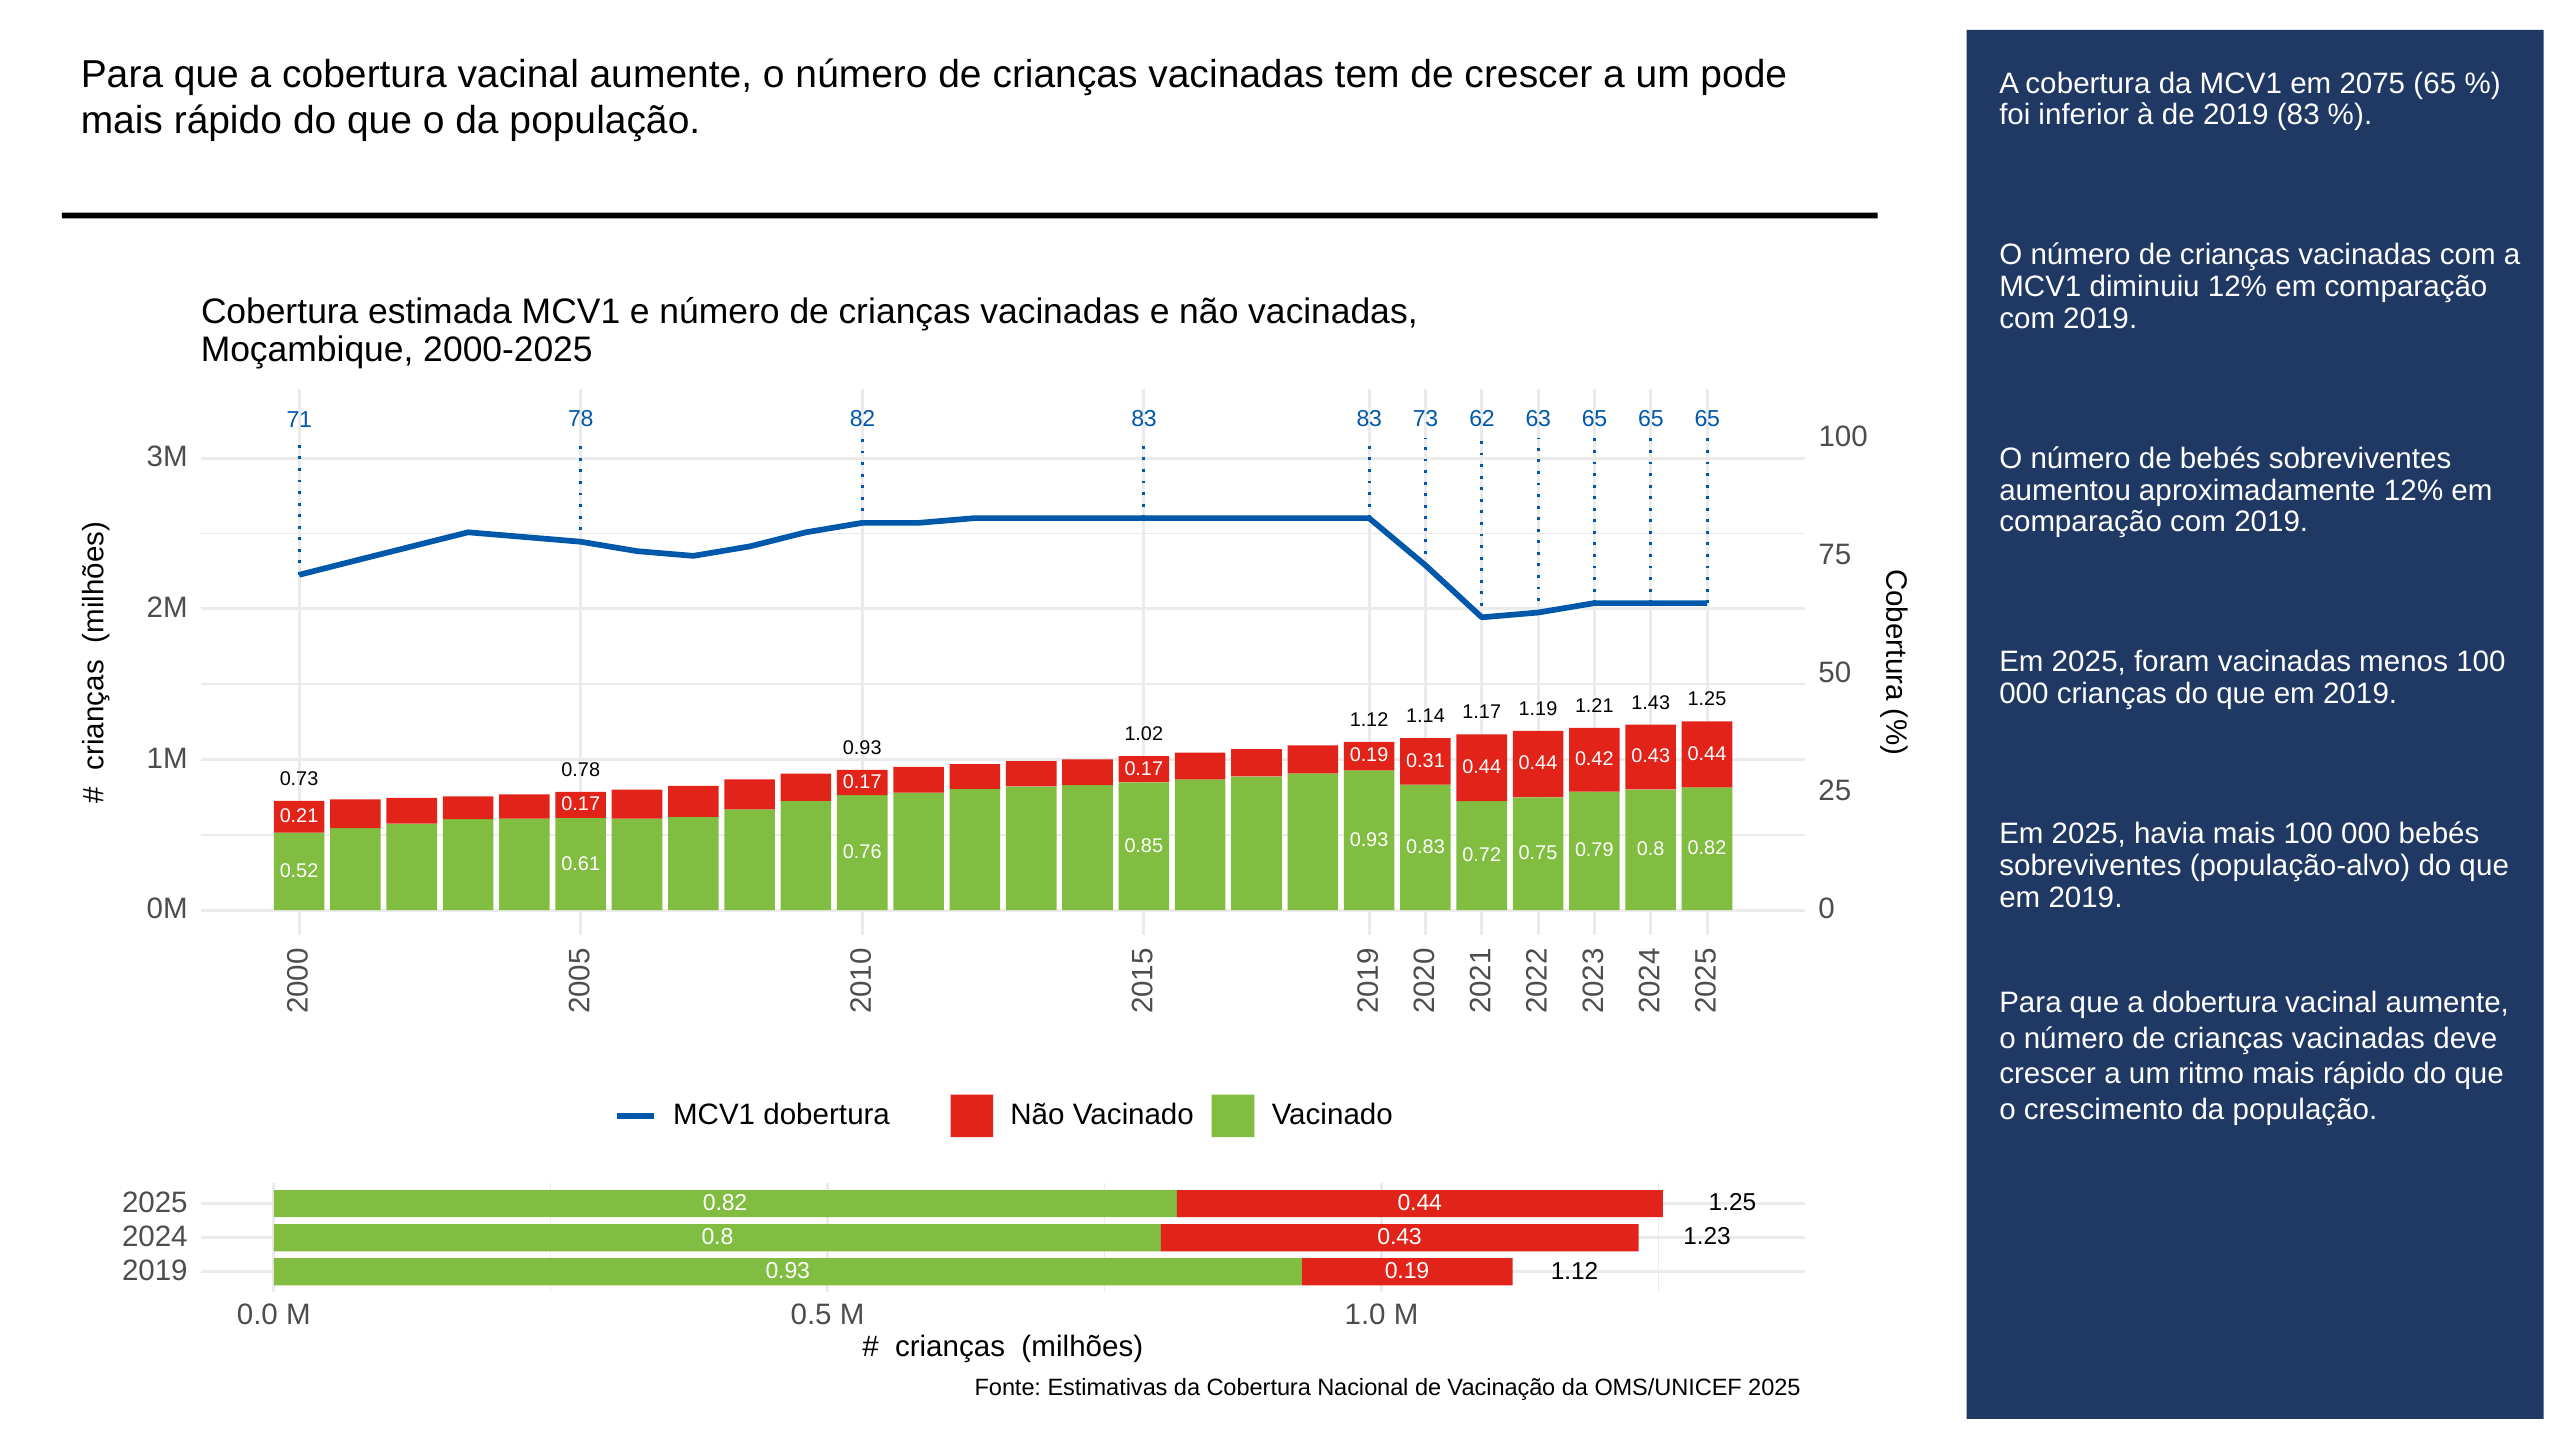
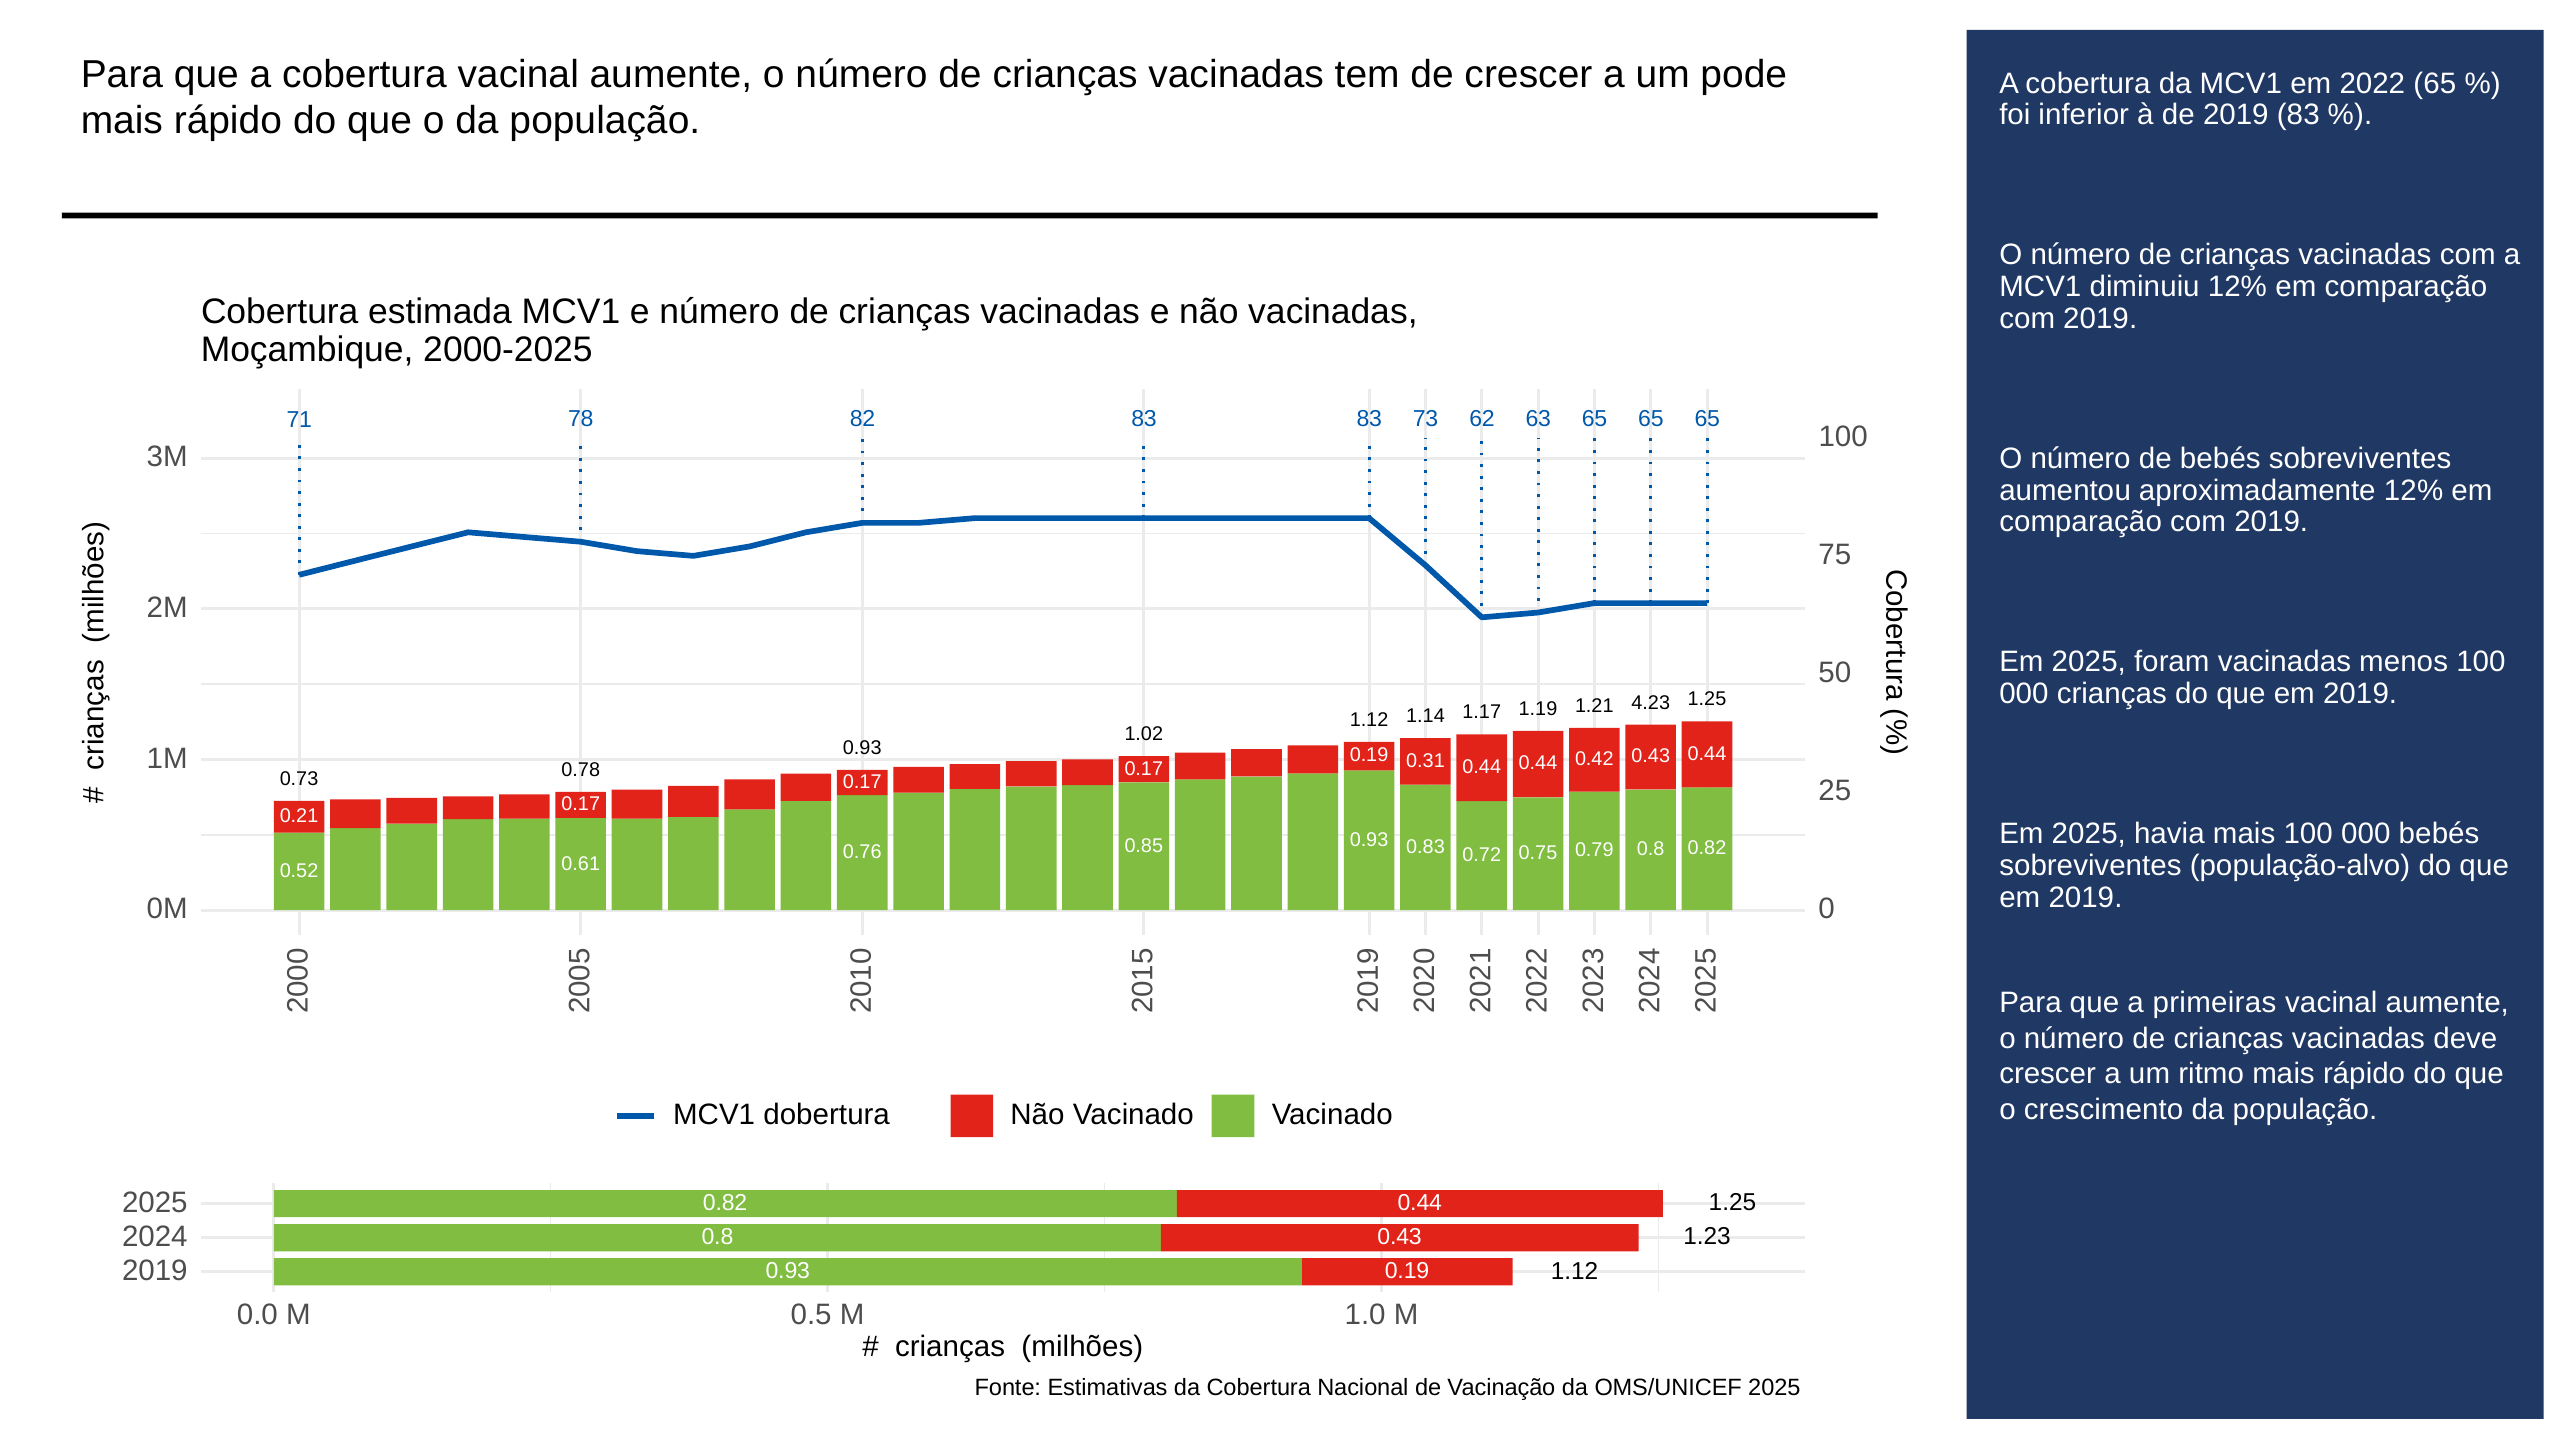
2075: 2075 -> 2022
1.43: 1.43 -> 4.23
a dobertura: dobertura -> primeiras
